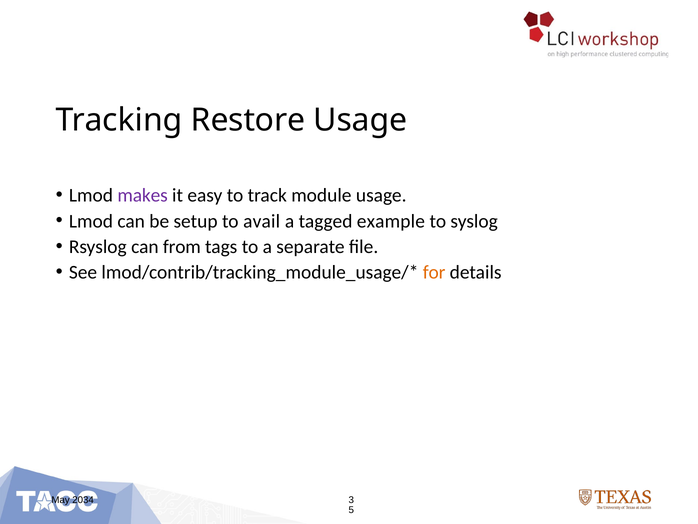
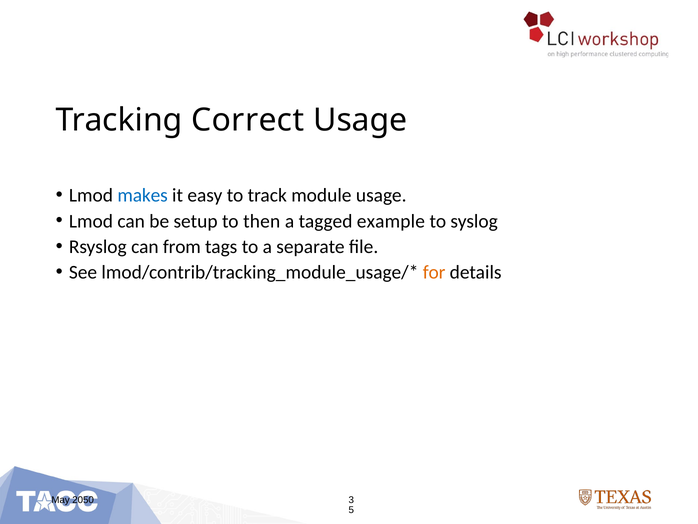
Restore: Restore -> Correct
makes colour: purple -> blue
avail: avail -> then
2034: 2034 -> 2050
